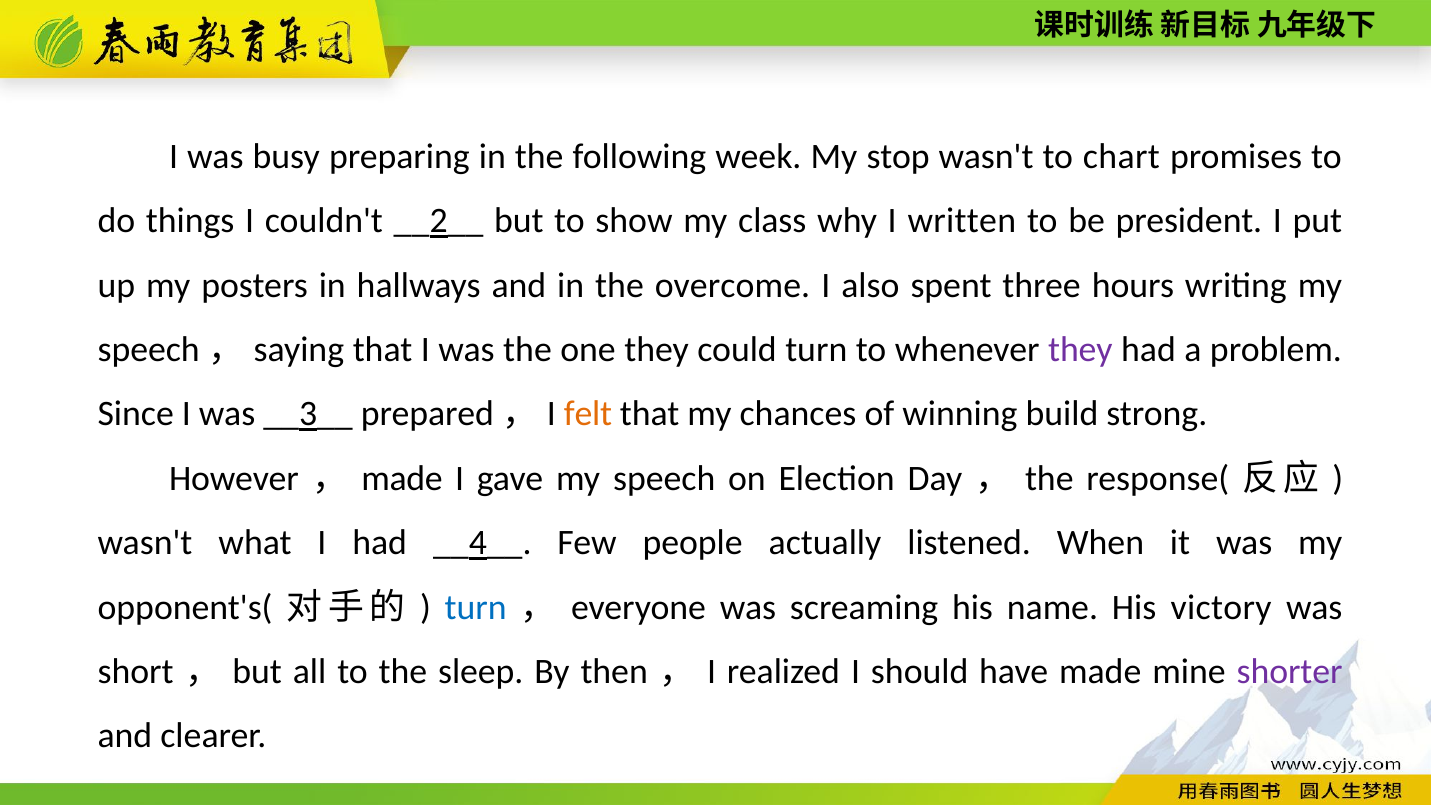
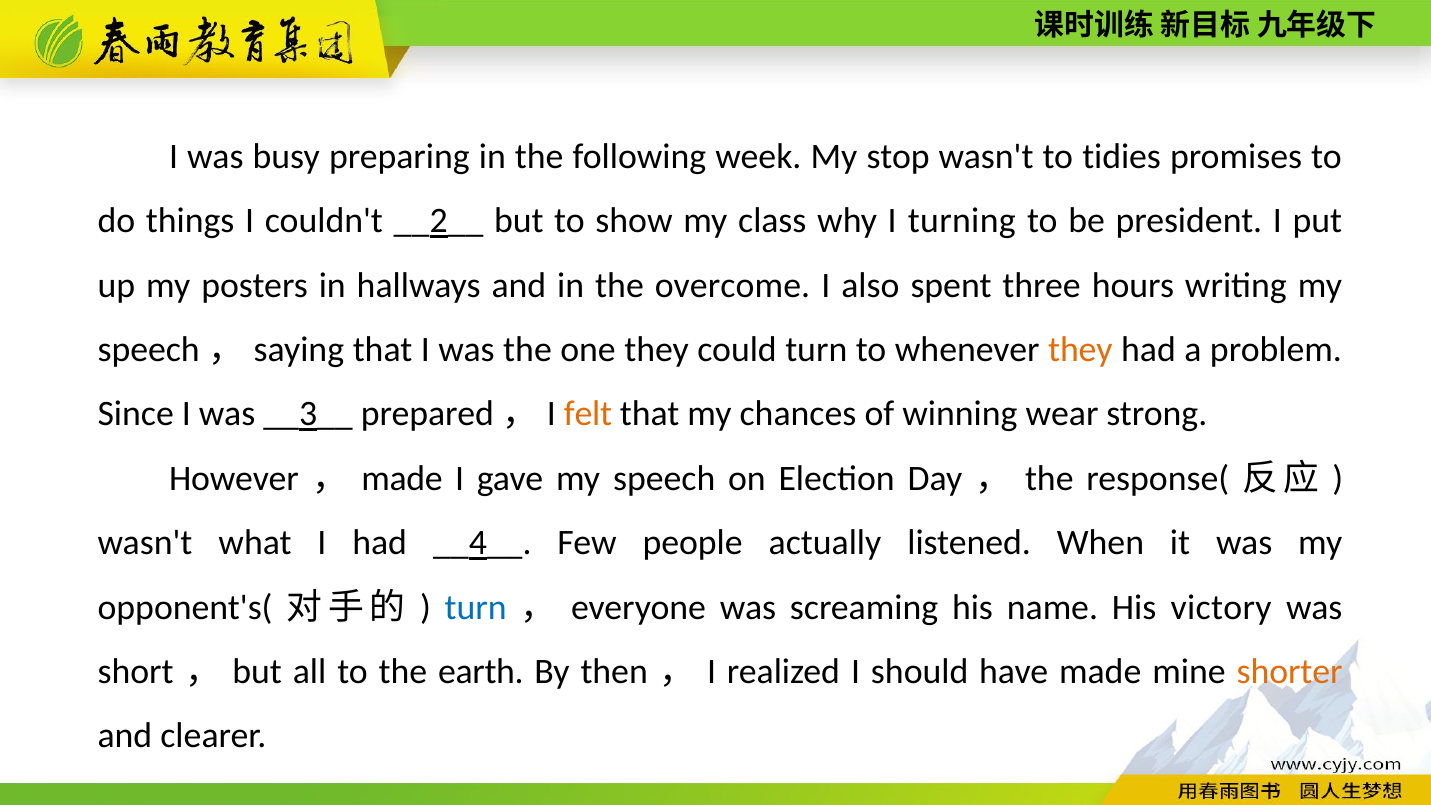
chart: chart -> tidies
written: written -> turning
they at (1080, 350) colour: purple -> orange
build: build -> wear
sleep: sleep -> earth
shorter colour: purple -> orange
